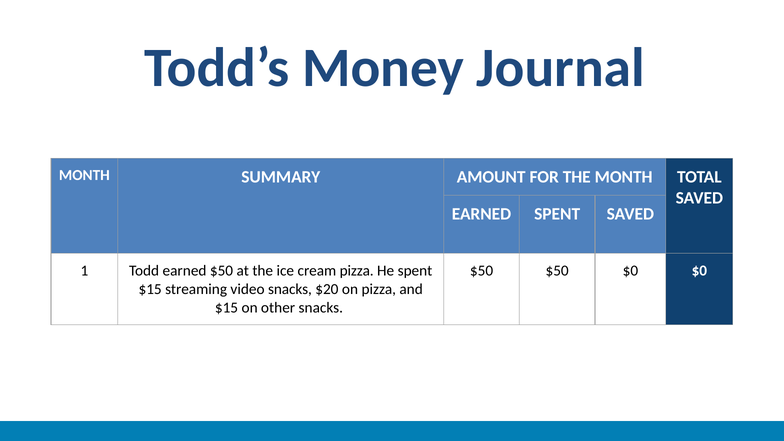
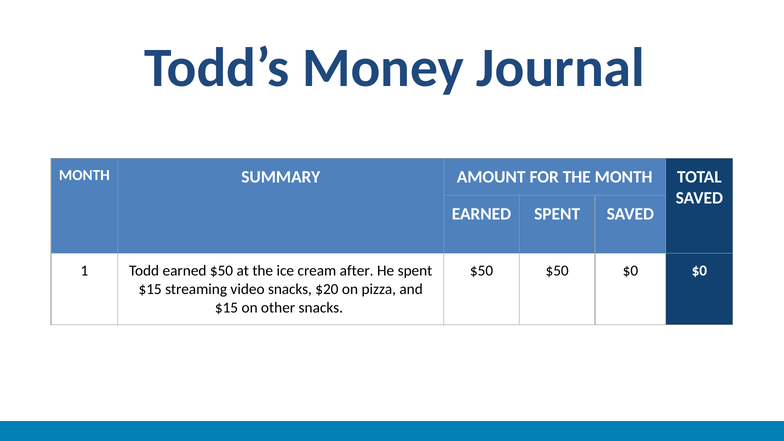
cream pizza: pizza -> after
